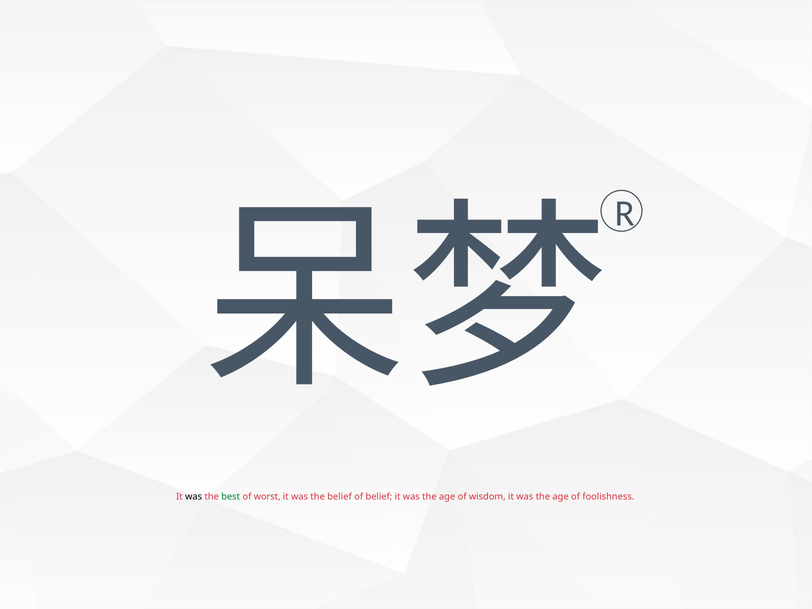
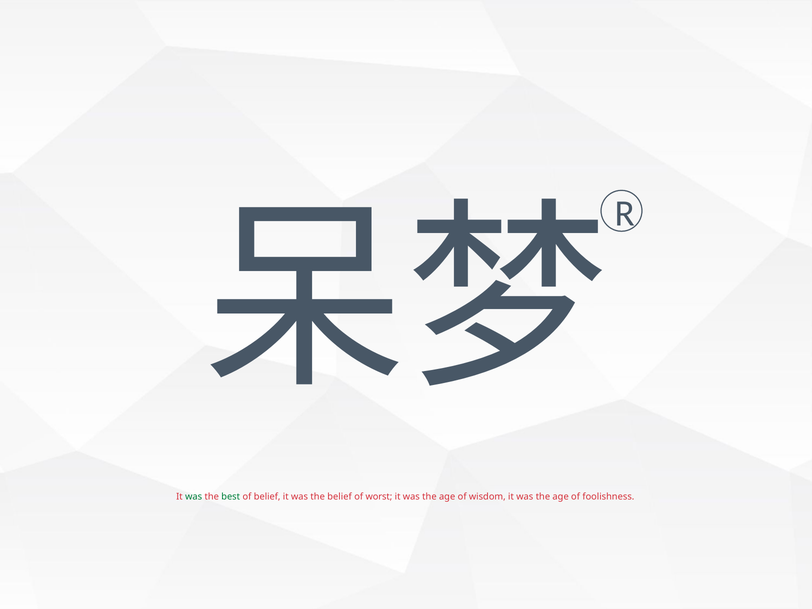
was at (194, 497) colour: black -> green
of worst: worst -> belief
of belief: belief -> worst
